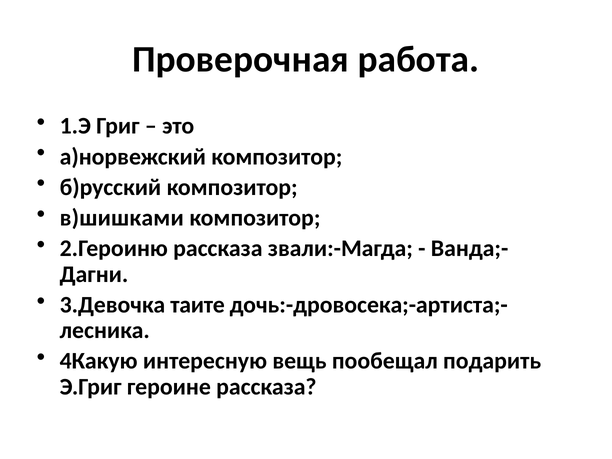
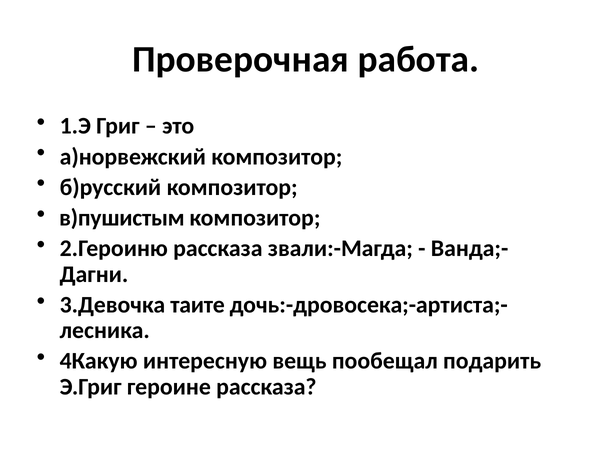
в)шишками: в)шишками -> в)пушистым
